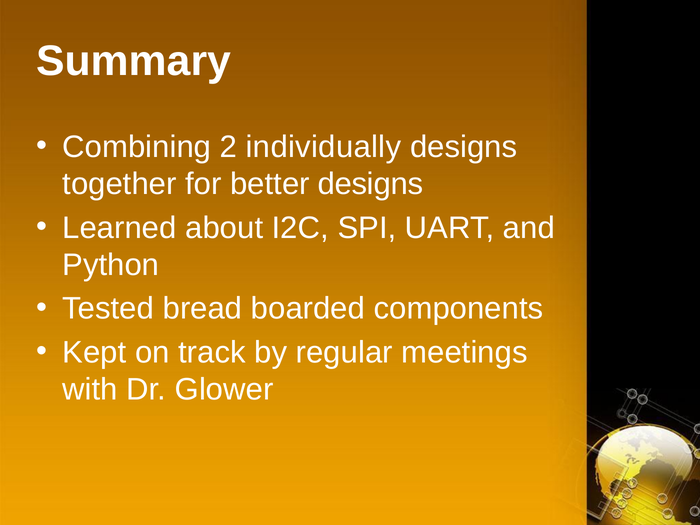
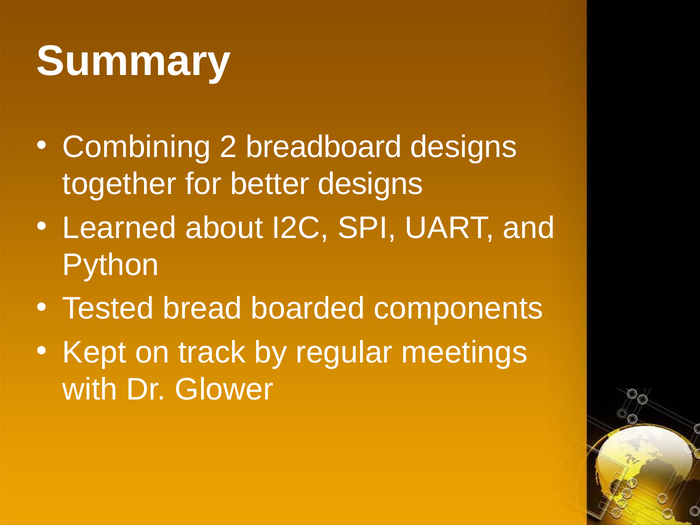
individually: individually -> breadboard
